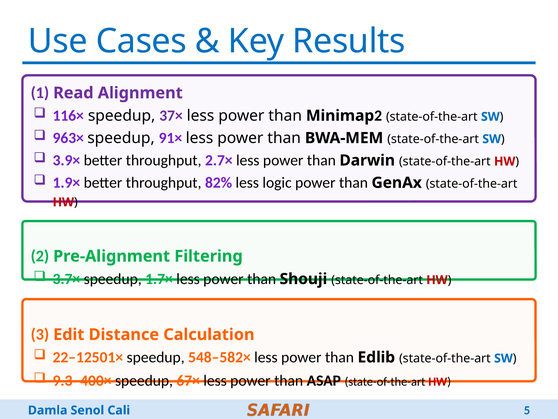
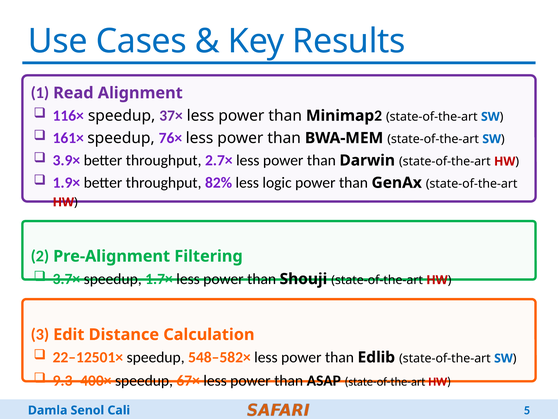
963×: 963× -> 161×
91×: 91× -> 76×
